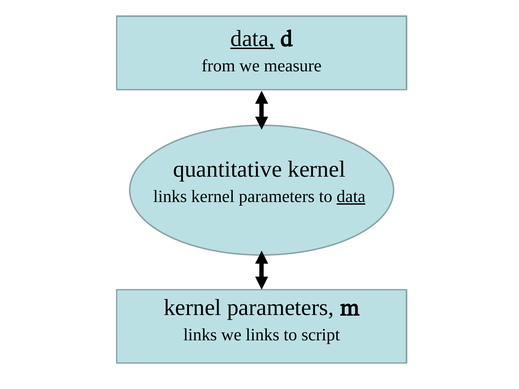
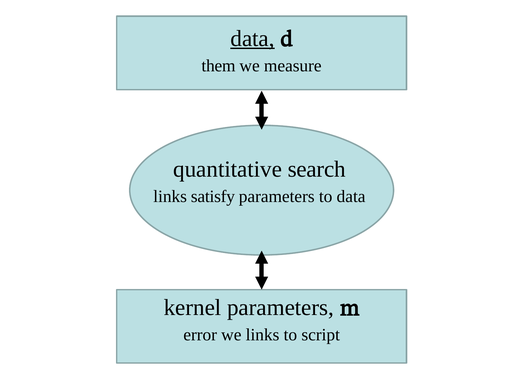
from: from -> them
quantitative kernel: kernel -> search
links kernel: kernel -> satisfy
data at (351, 197) underline: present -> none
links at (200, 335): links -> error
